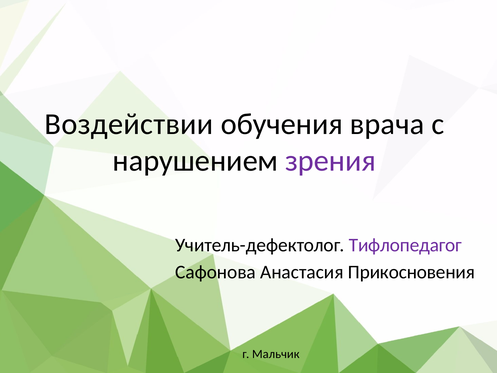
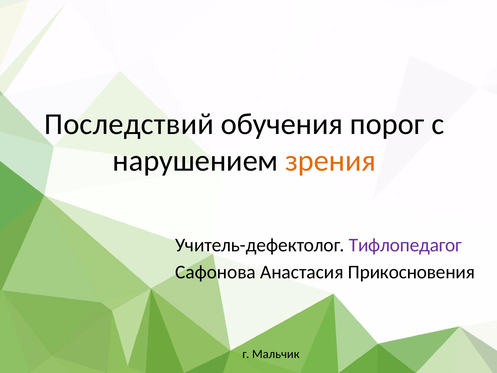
Воздействии: Воздействии -> Последствий
врача: врача -> порог
зрения colour: purple -> orange
